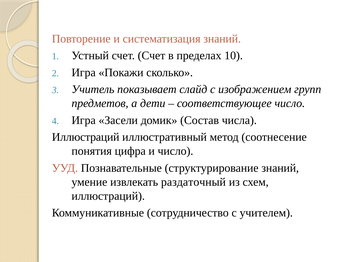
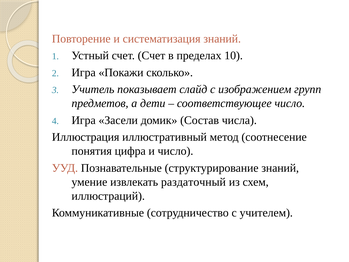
Иллюстраций at (86, 137): Иллюстраций -> Иллюстрация
